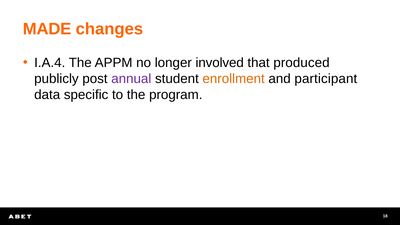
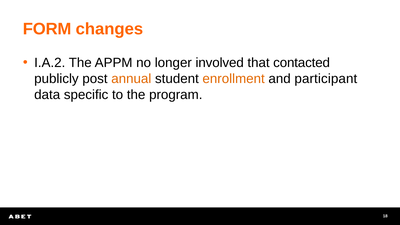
MADE: MADE -> FORM
I.A.4: I.A.4 -> I.A.2
produced: produced -> contacted
annual colour: purple -> orange
